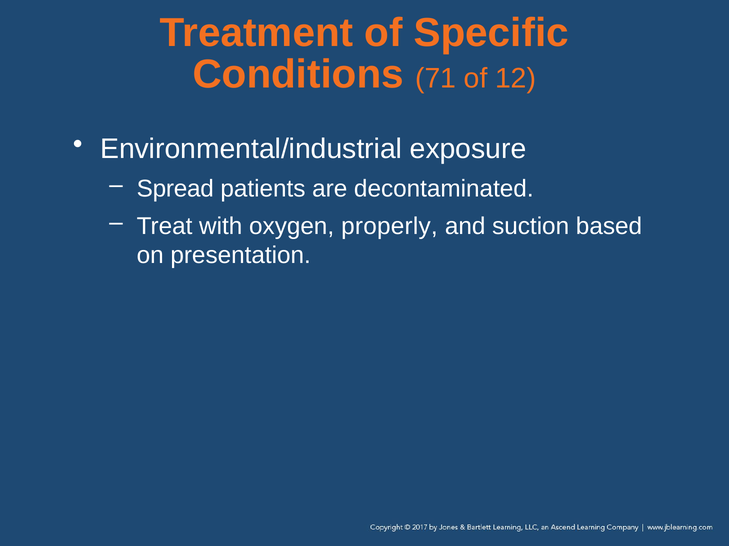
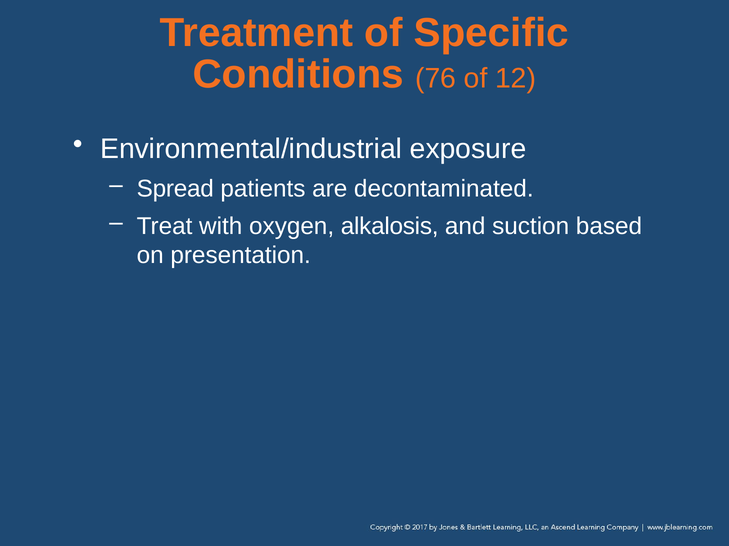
71: 71 -> 76
properly: properly -> alkalosis
